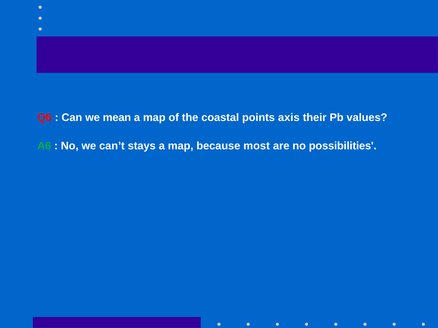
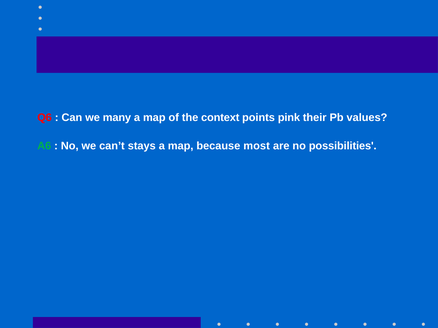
mean: mean -> many
coastal: coastal -> context
axis: axis -> pink
